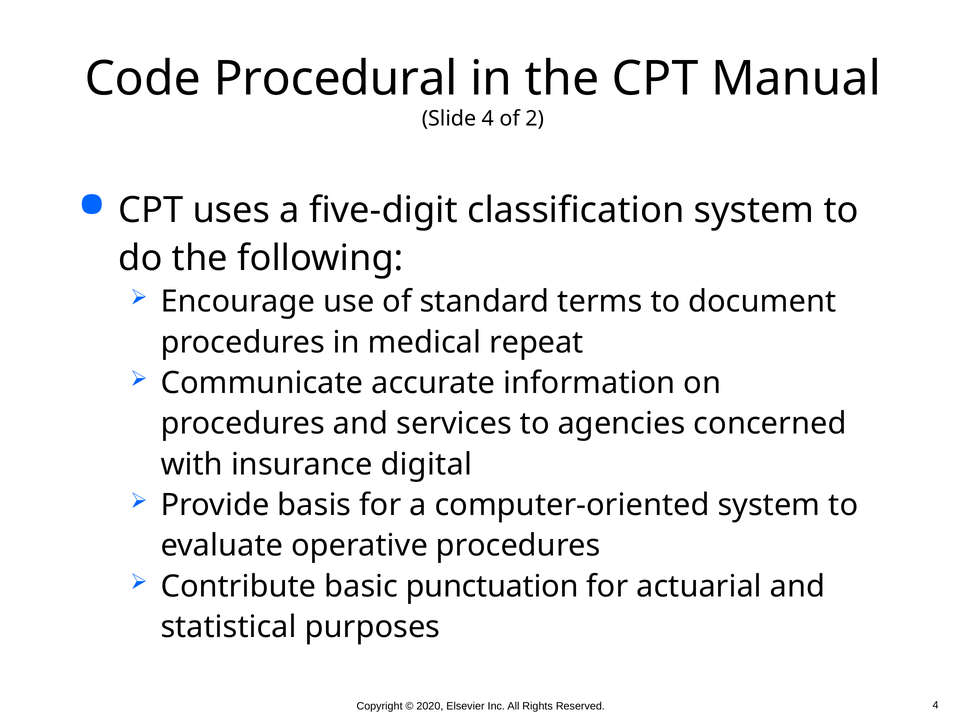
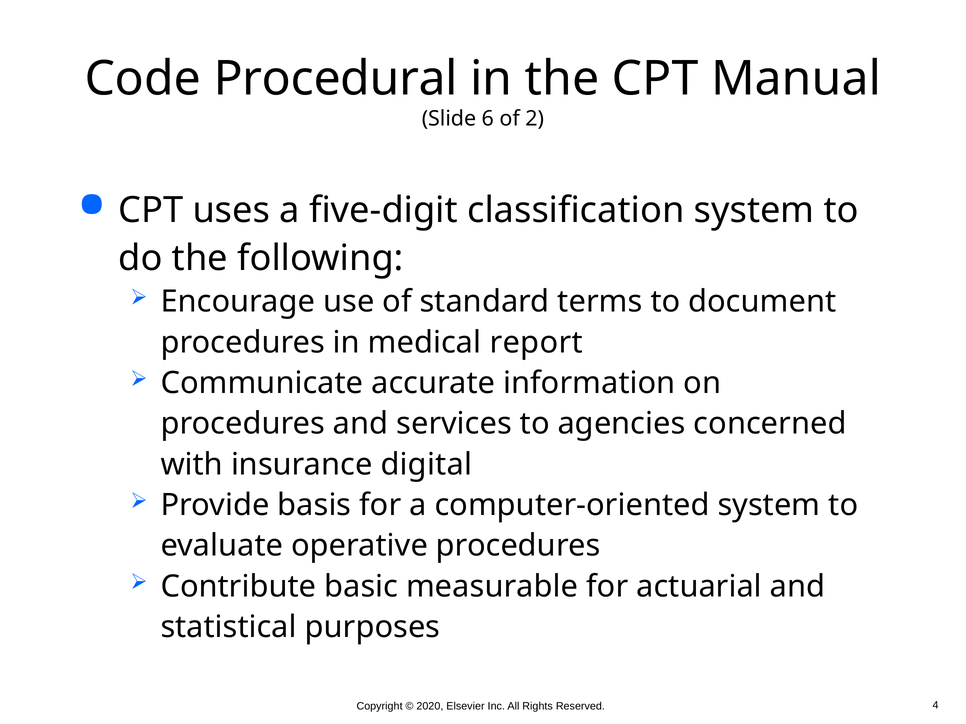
Slide 4: 4 -> 6
repeat: repeat -> report
punctuation: punctuation -> measurable
